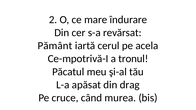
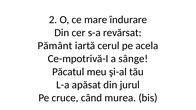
tronul: tronul -> sânge
drag: drag -> jurul
